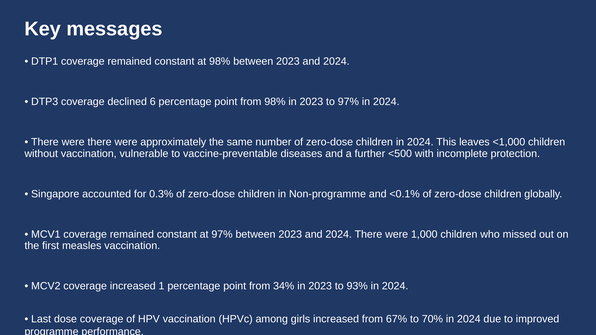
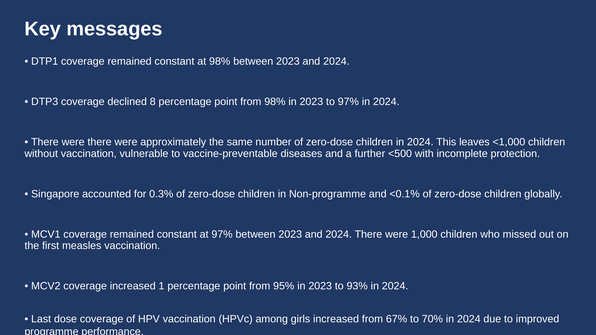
6: 6 -> 8
34%: 34% -> 95%
